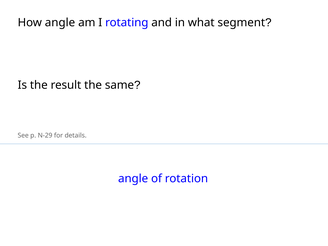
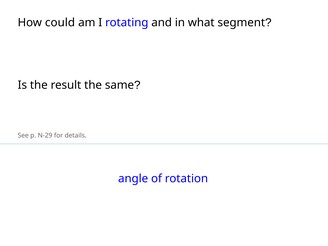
How angle: angle -> could
